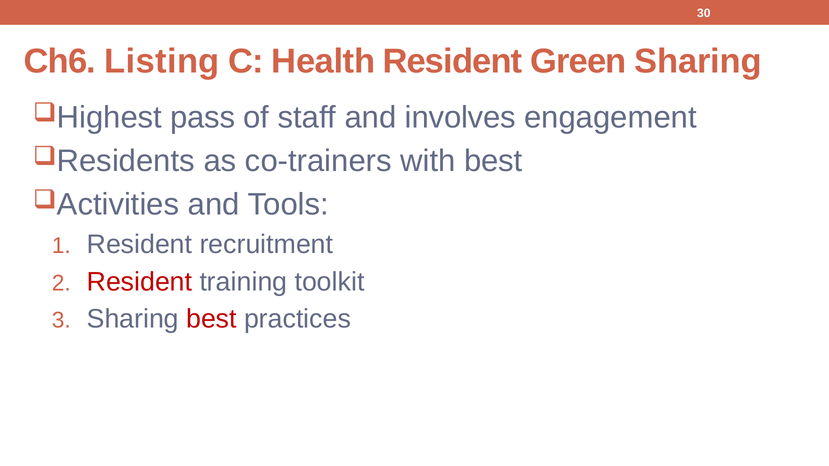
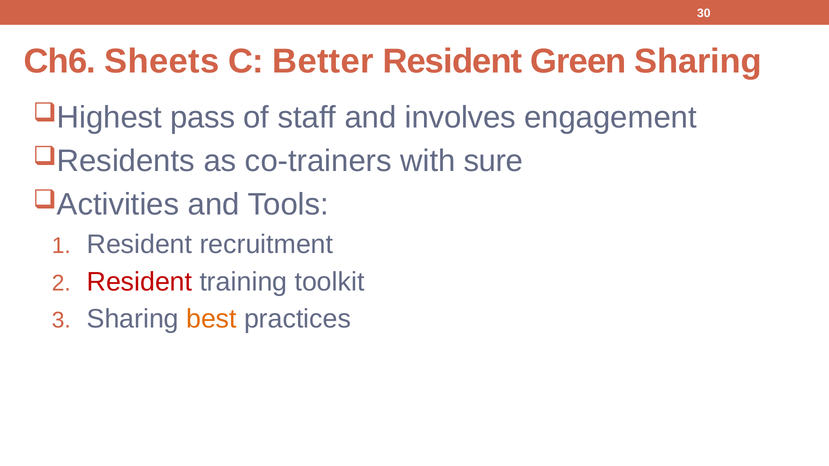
Listing: Listing -> Sheets
Health: Health -> Better
with best: best -> sure
best at (211, 319) colour: red -> orange
